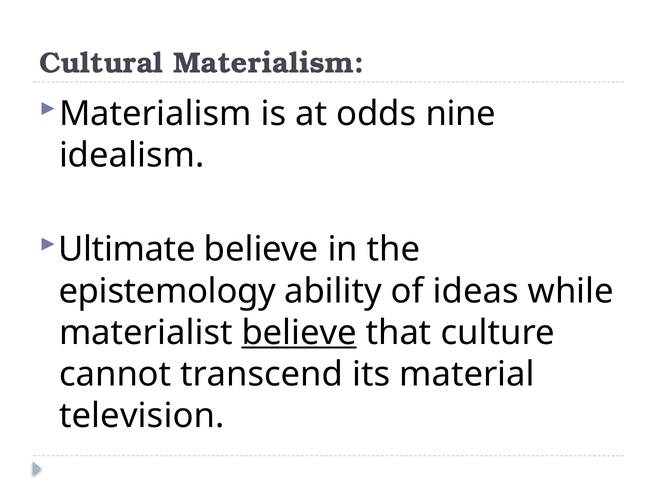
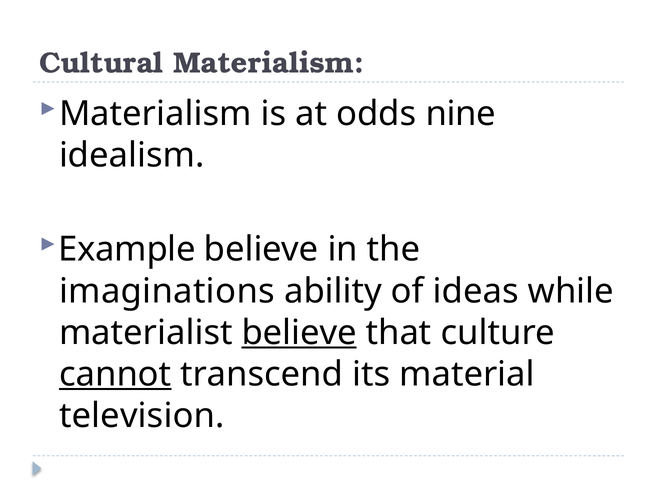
Ultimate: Ultimate -> Example
epistemology: epistemology -> imaginations
cannot underline: none -> present
